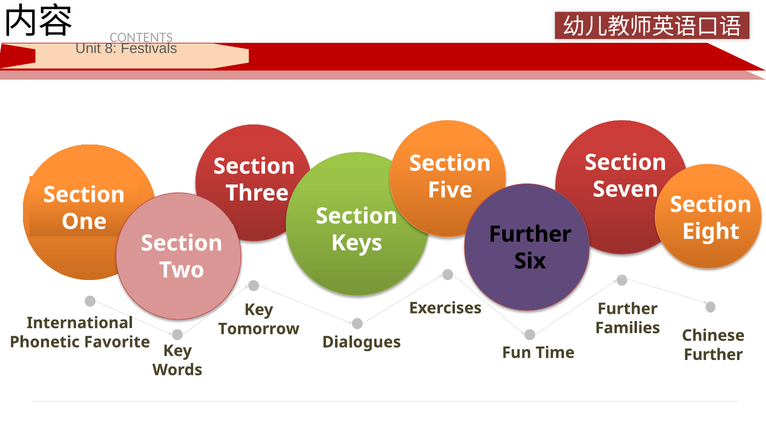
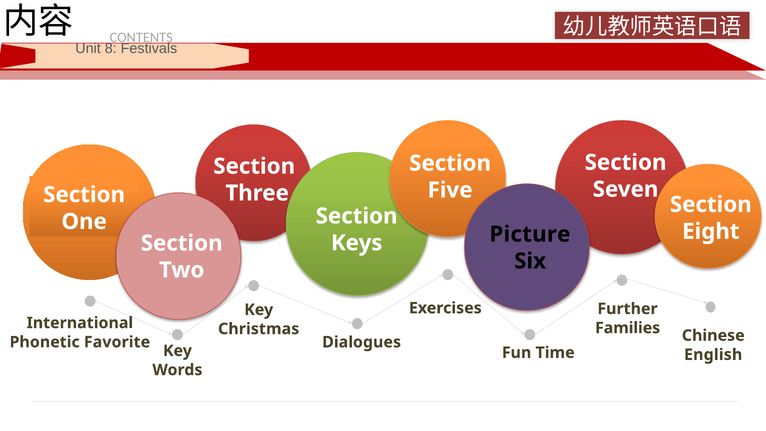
Further at (530, 234): Further -> Picture
Tomorrow: Tomorrow -> Christmas
Further at (713, 355): Further -> English
